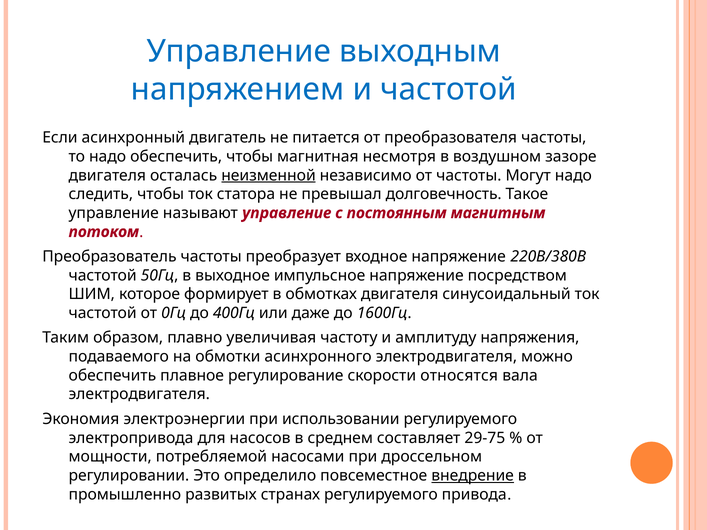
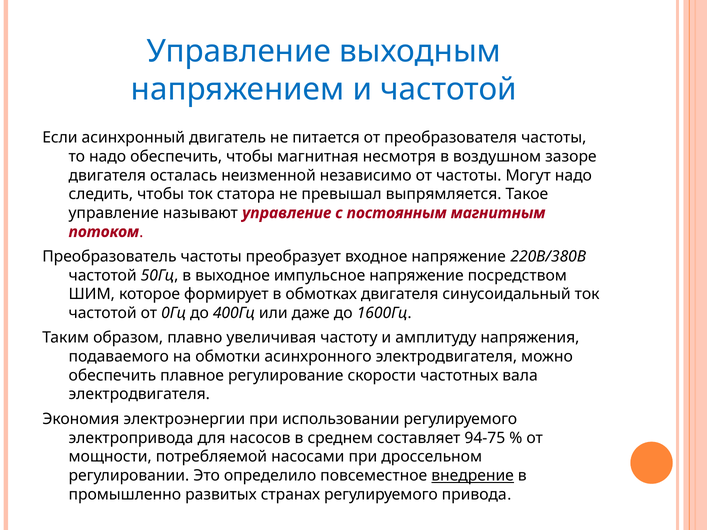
неизменной underline: present -> none
долговечность: долговечность -> выпрямляется
относятся: относятся -> частотных
29-75: 29-75 -> 94-75
